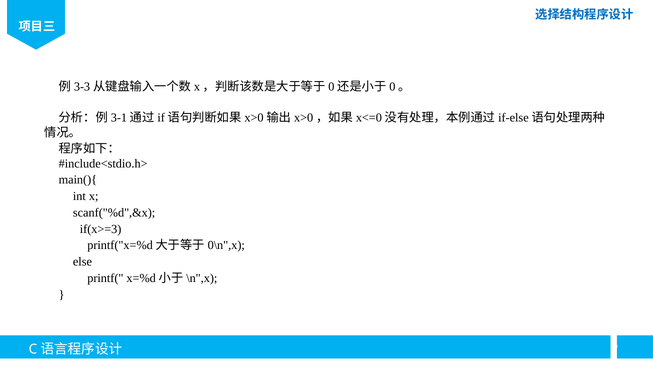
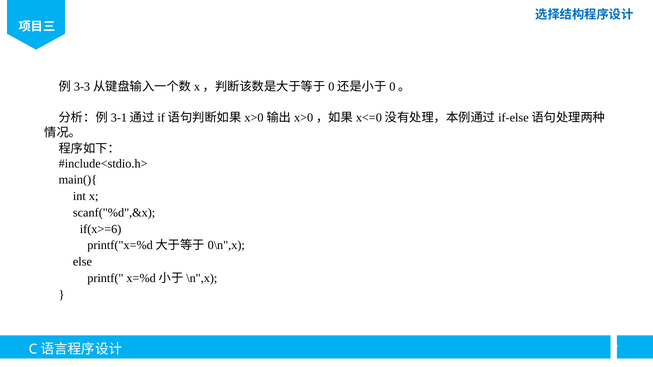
if(x>=3: if(x>=3 -> if(x>=6
